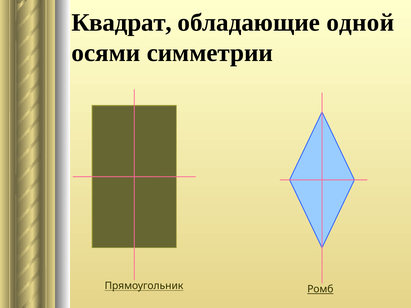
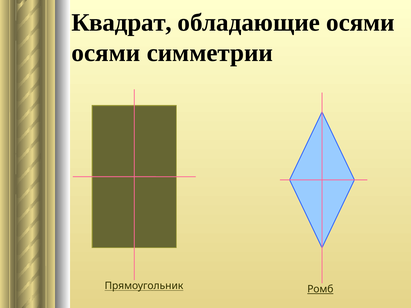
обладающие одной: одной -> осями
